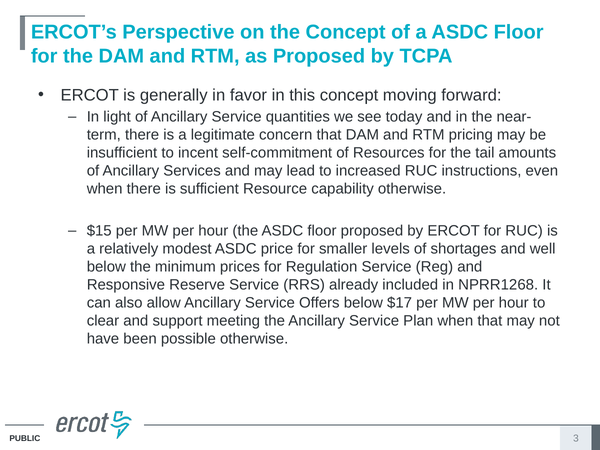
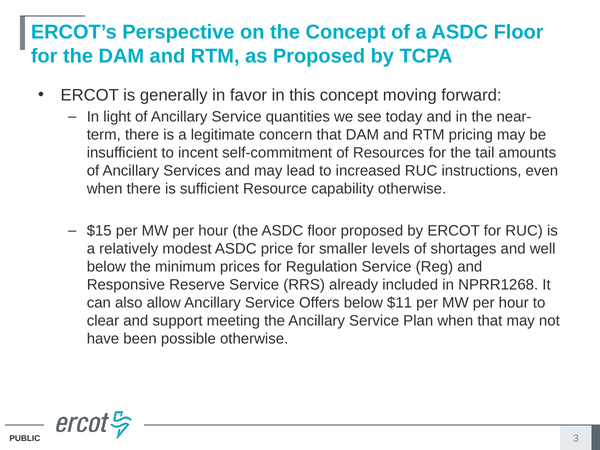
$17: $17 -> $11
